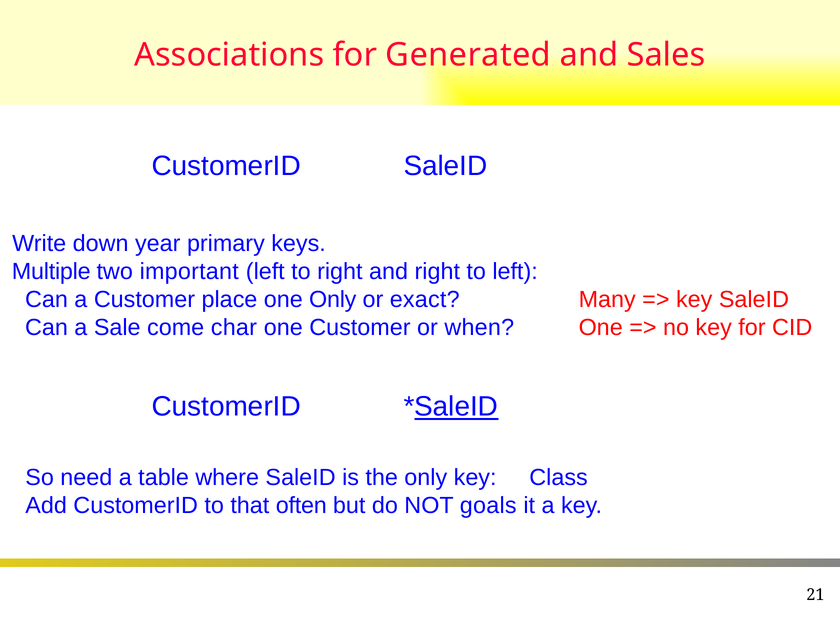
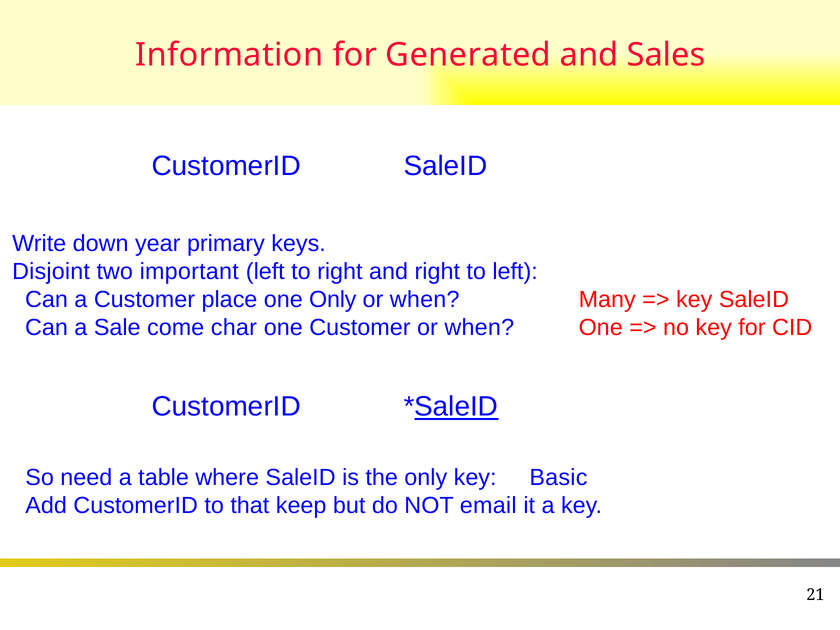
Associations: Associations -> Information
Multiple: Multiple -> Disjoint
exact at (425, 300): exact -> when
Class: Class -> Basic
often: often -> keep
goals: goals -> email
